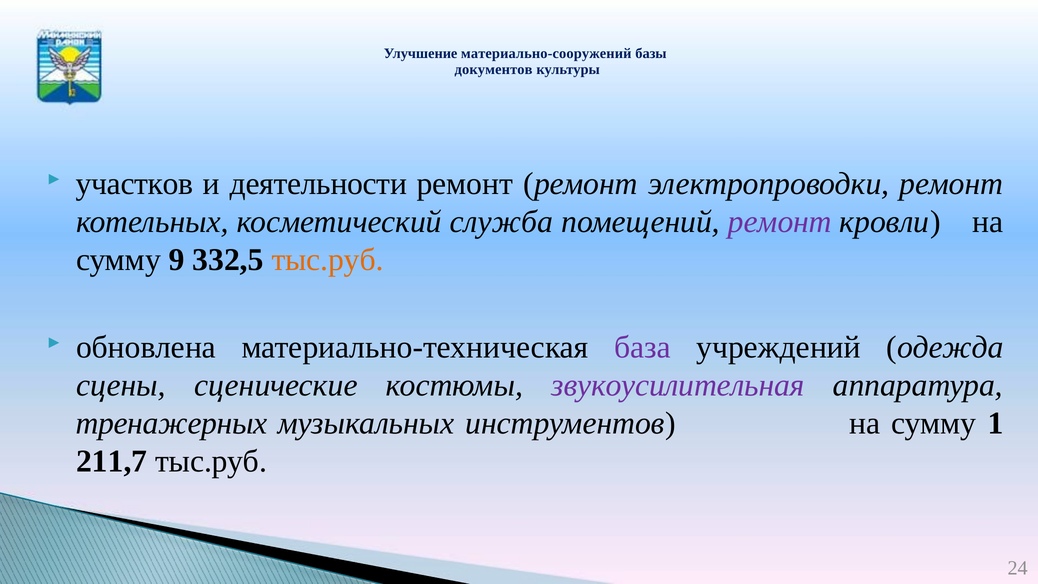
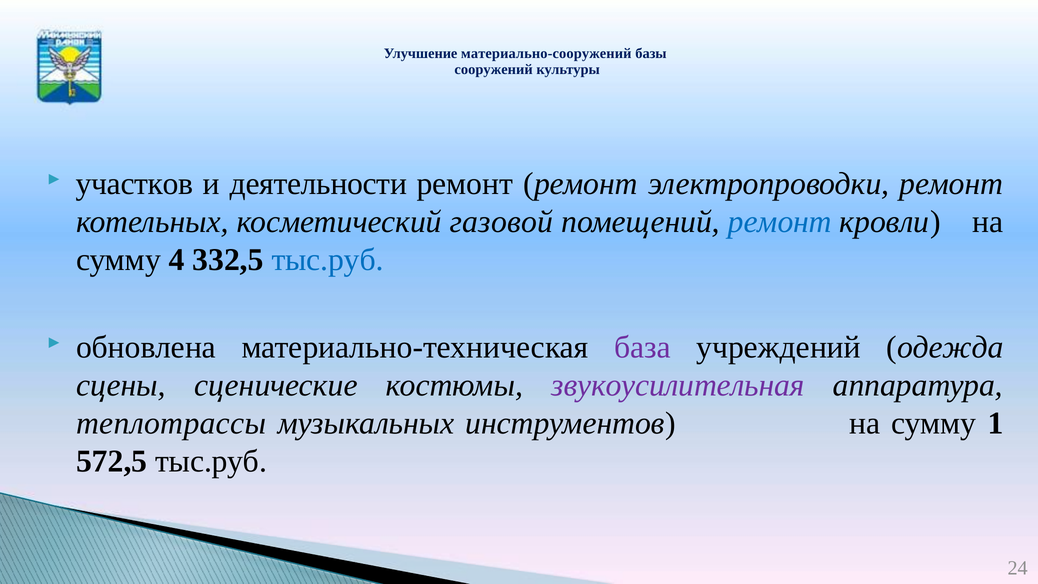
документов: документов -> сооружений
служба: служба -> газовой
ремонт at (780, 222) colour: purple -> blue
9: 9 -> 4
тыс.руб at (328, 260) colour: orange -> blue
тренажерных: тренажерных -> теплотрассы
211,7: 211,7 -> 572,5
